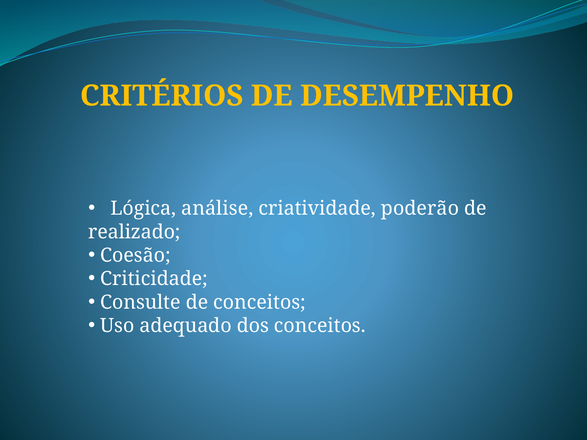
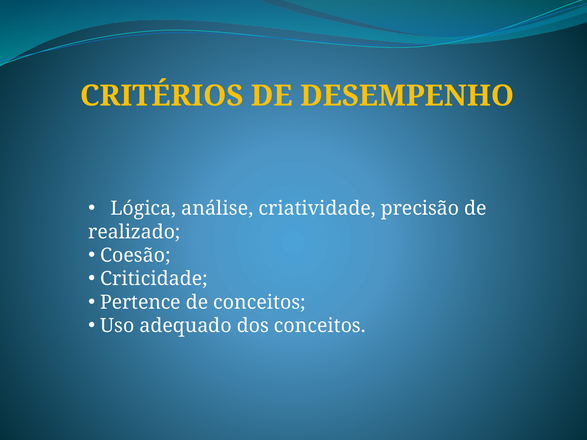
poderão: poderão -> precisão
Consulte: Consulte -> Pertence
